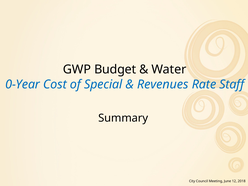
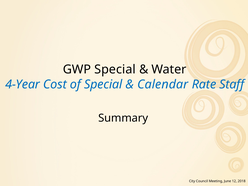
GWP Budget: Budget -> Special
0-Year: 0-Year -> 4-Year
Revenues: Revenues -> Calendar
